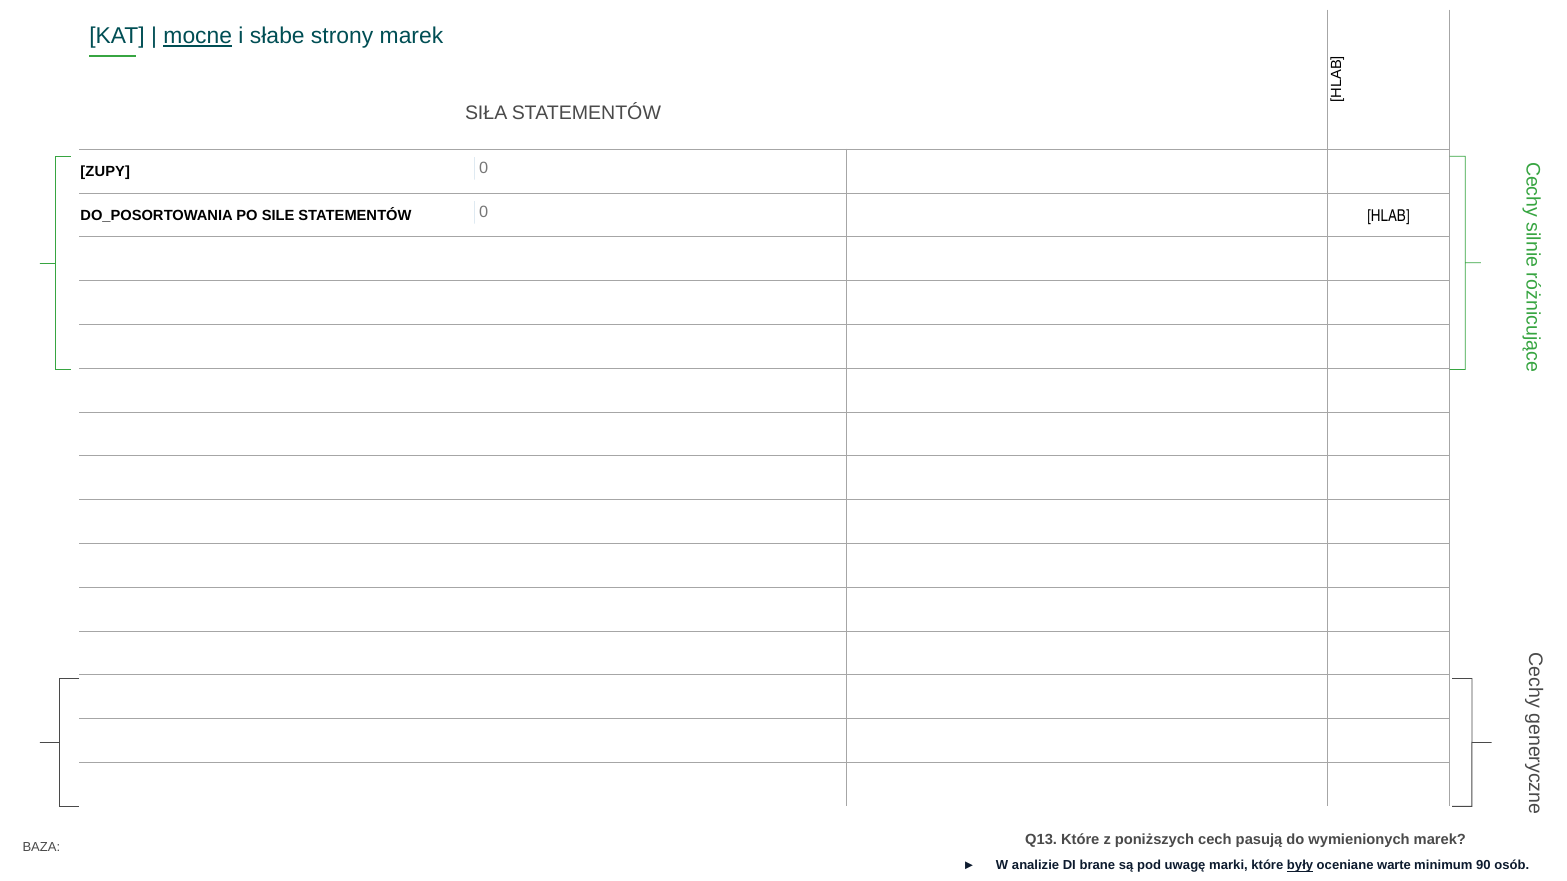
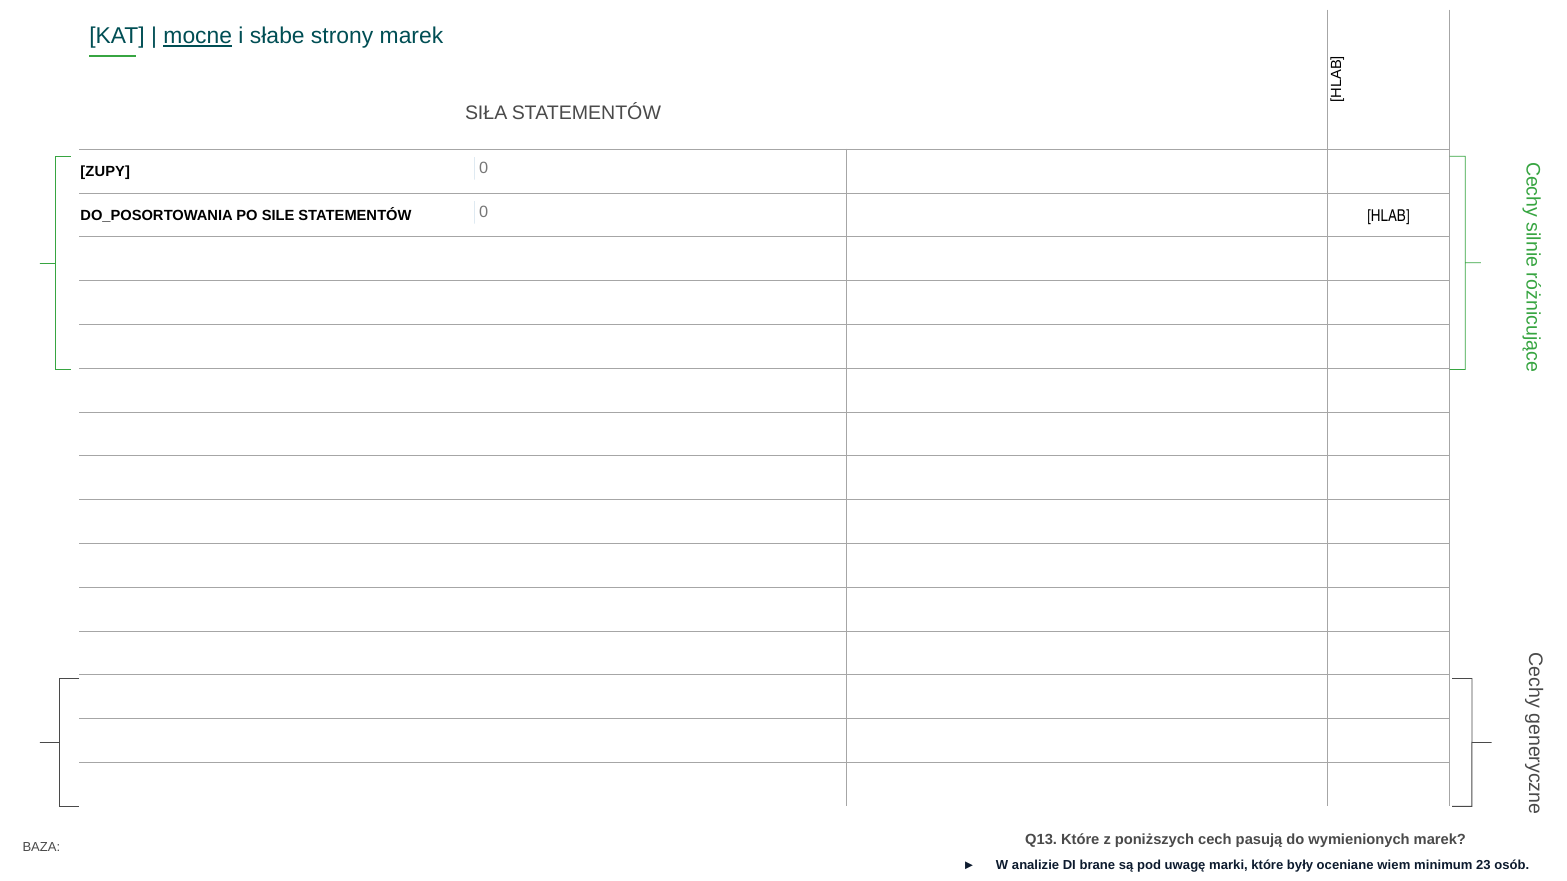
były underline: present -> none
warte: warte -> wiem
90: 90 -> 23
